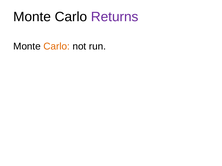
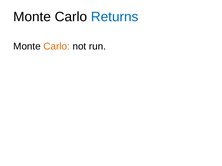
Returns colour: purple -> blue
